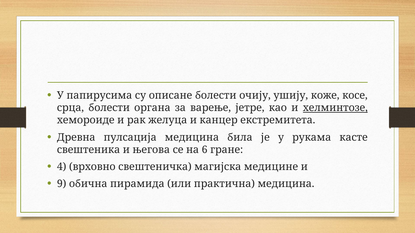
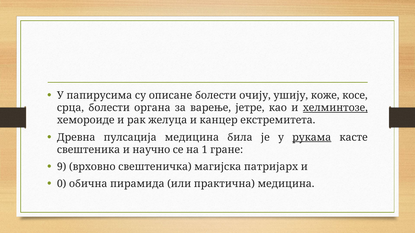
рукама underline: none -> present
његова: његова -> научно
6: 6 -> 1
4: 4 -> 9
медицине: медицине -> патријарх
9: 9 -> 0
